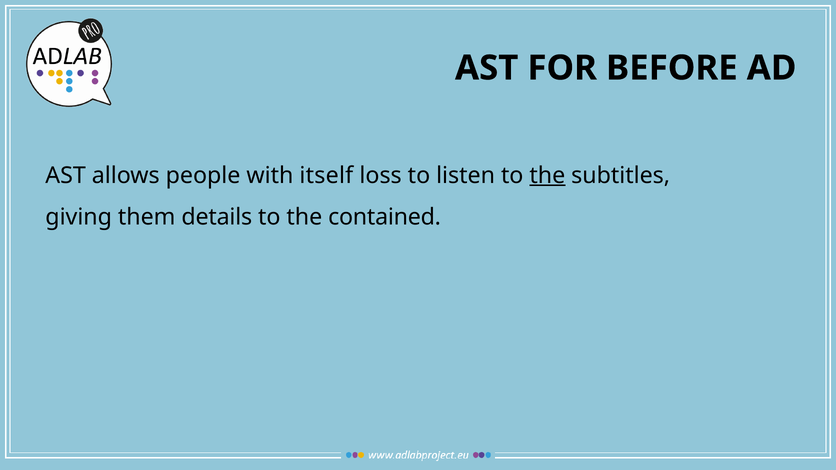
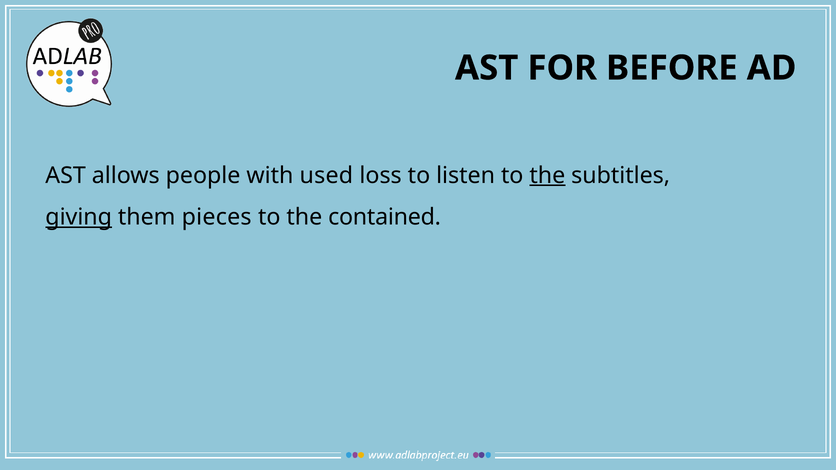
itself: itself -> used
giving underline: none -> present
details: details -> pieces
